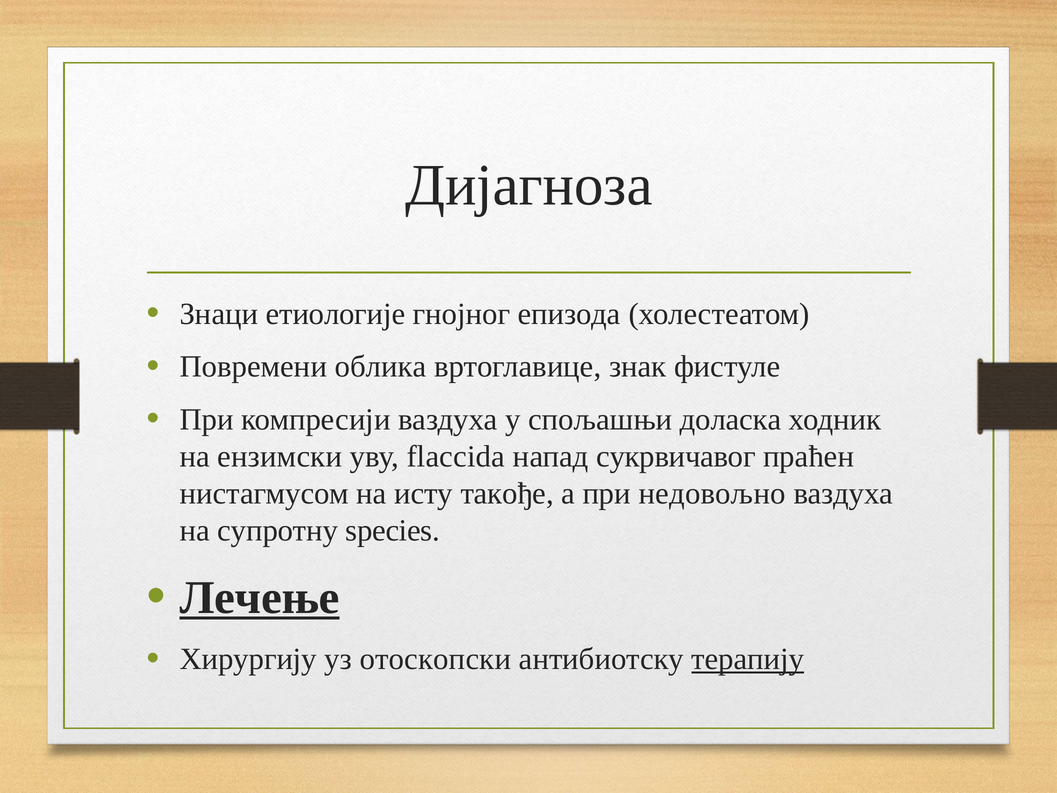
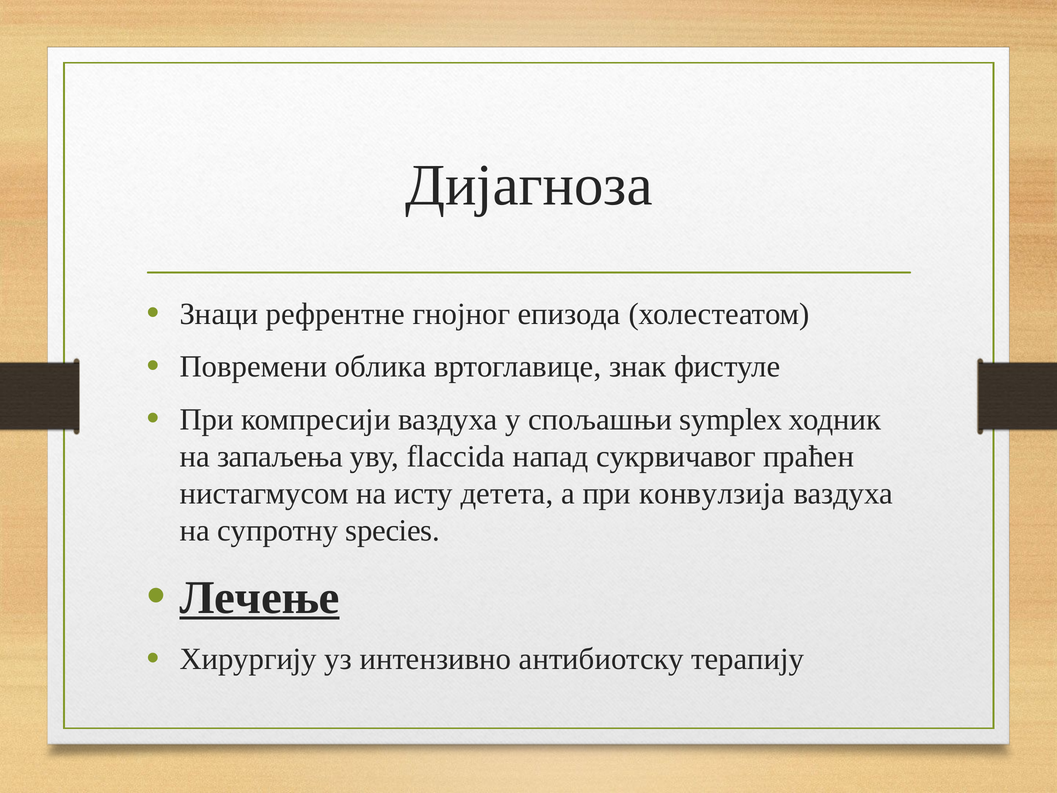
етиологије: етиологије -> рефрентне
доласка: доласка -> symplex
ензимски: ензимски -> запаљења
такође: такође -> детета
недовољно: недовољно -> конвулзија
отоскопски: отоскопски -> интензивно
терапију underline: present -> none
